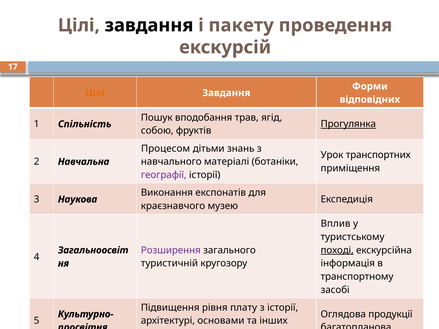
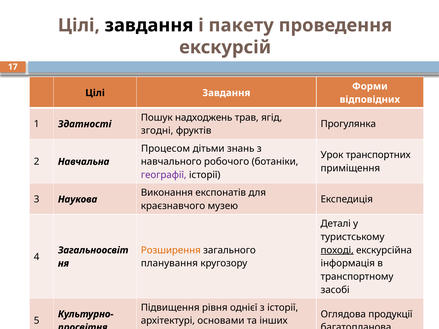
Цілі at (95, 93) colour: orange -> black
вподобання: вподобання -> надходжень
Спільність: Спільність -> Здатності
Прогулянка underline: present -> none
собою: собою -> згодні
матеріалі: матеріалі -> робочого
Вплив: Вплив -> Деталі
Розширення colour: purple -> orange
туристичній: туристичній -> планування
плату: плату -> однієї
